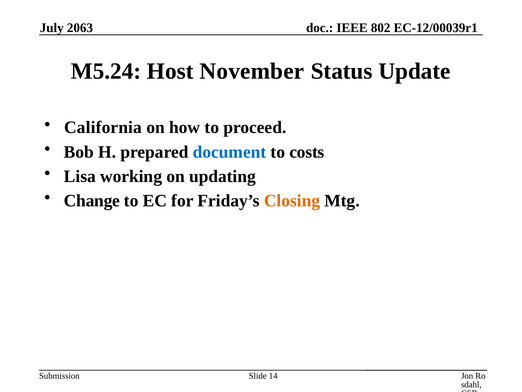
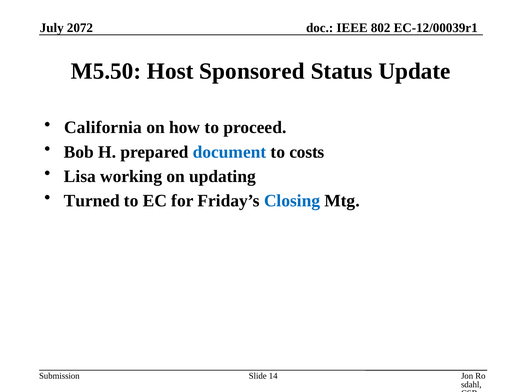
2063: 2063 -> 2072
M5.24: M5.24 -> M5.50
November: November -> Sponsored
Change: Change -> Turned
Closing colour: orange -> blue
